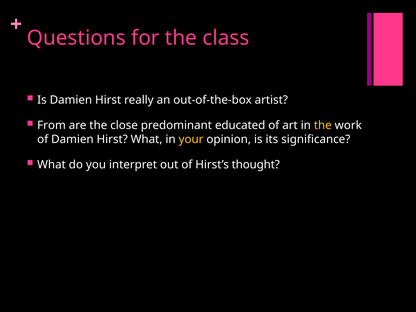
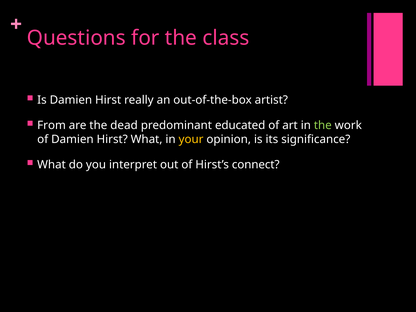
close: close -> dead
the at (323, 125) colour: yellow -> light green
thought: thought -> connect
